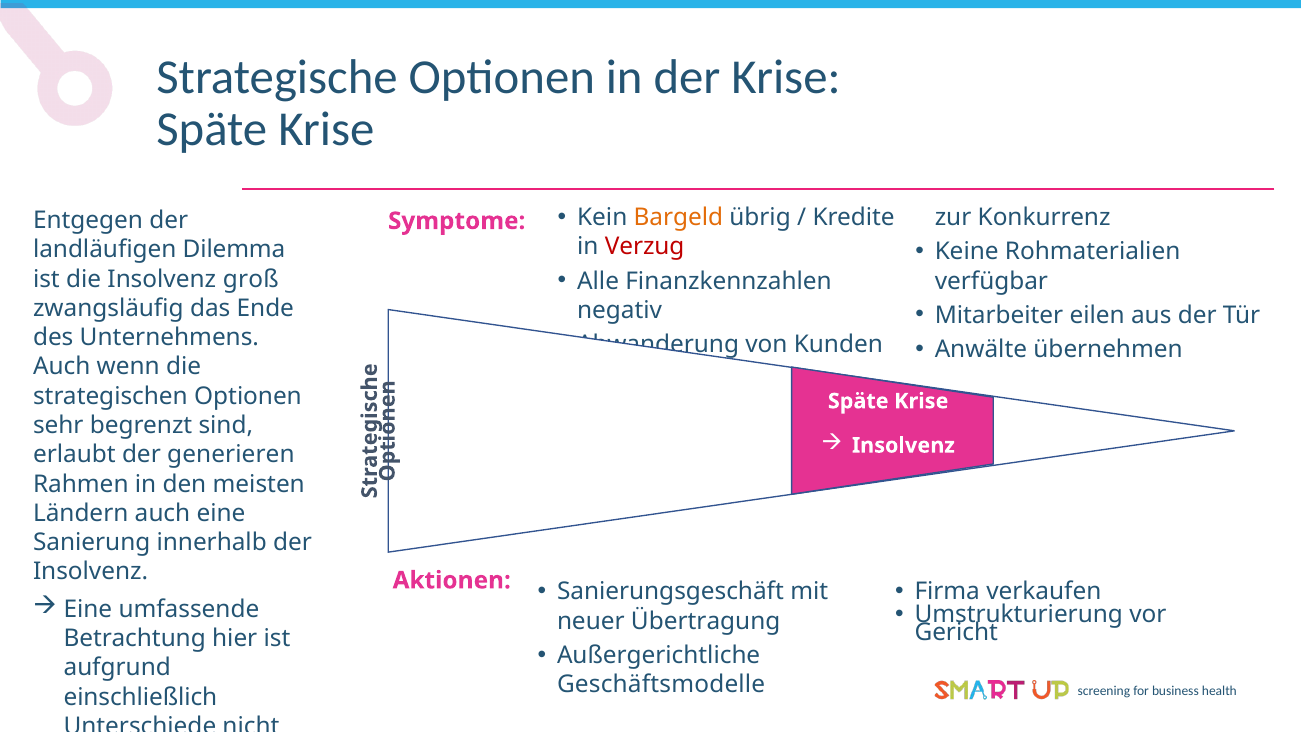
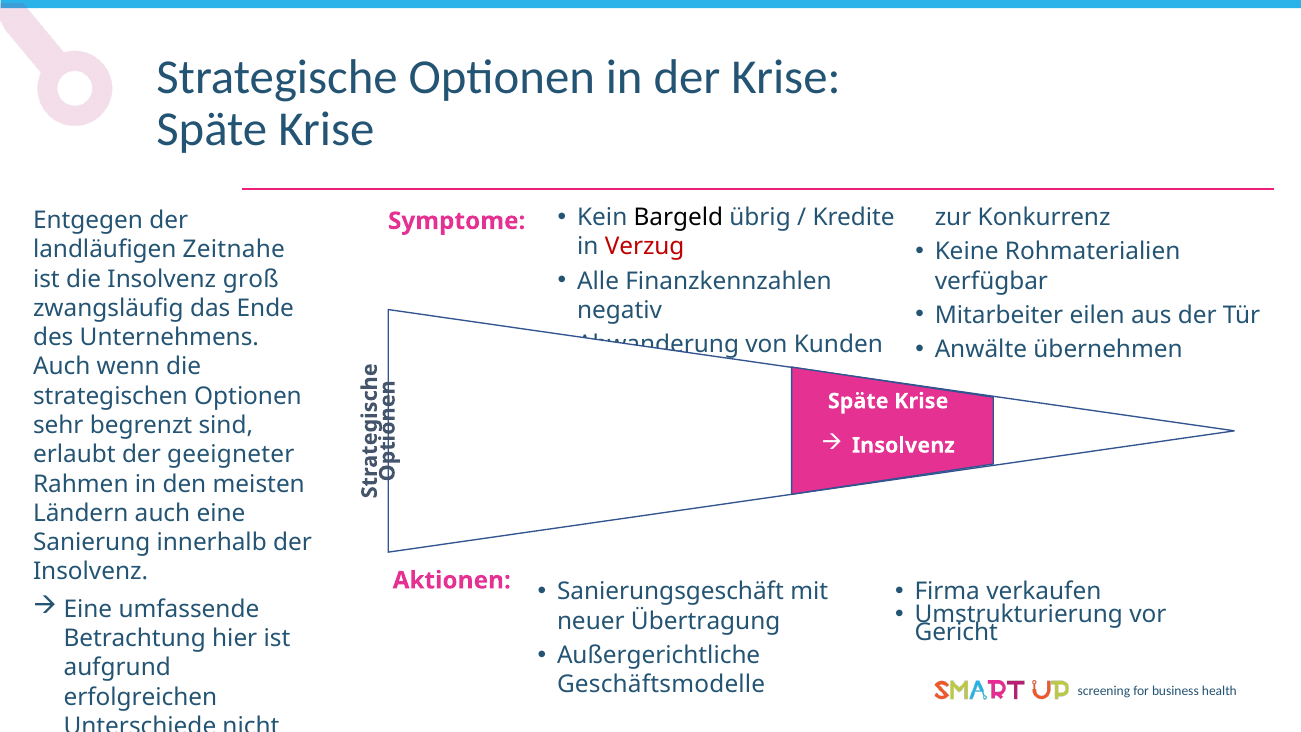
Bargeld colour: orange -> black
Dilemma: Dilemma -> Zeitnahe
generieren: generieren -> geeigneter
einschließlich: einschließlich -> erfolgreichen
